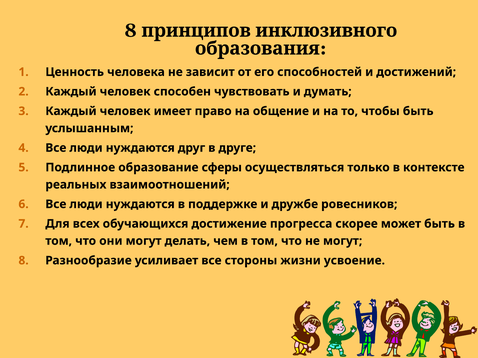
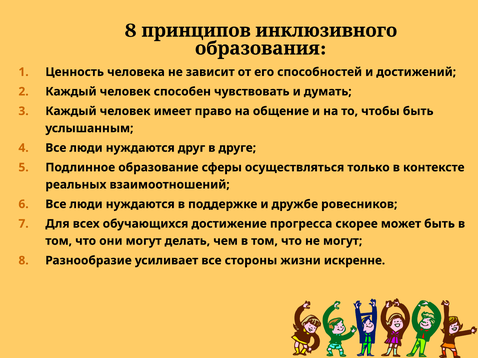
усвоение: усвоение -> искренне
